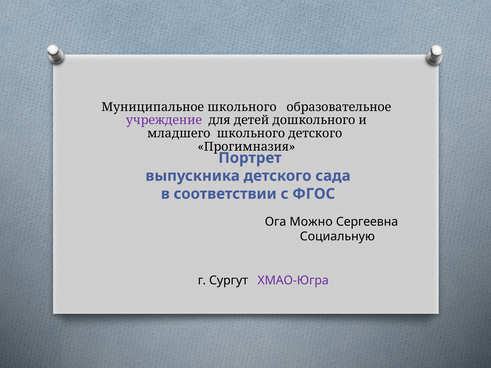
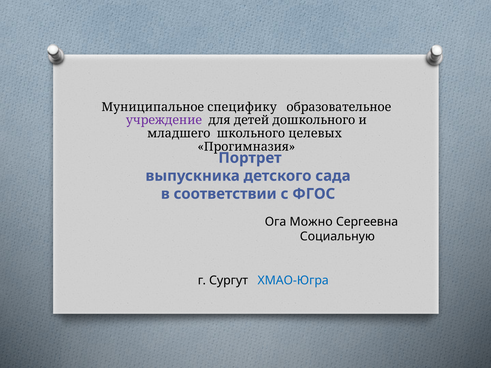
Муниципальное школьного: школьного -> специфику
школьного детского: детского -> целевых
ХМАО-Югра colour: purple -> blue
